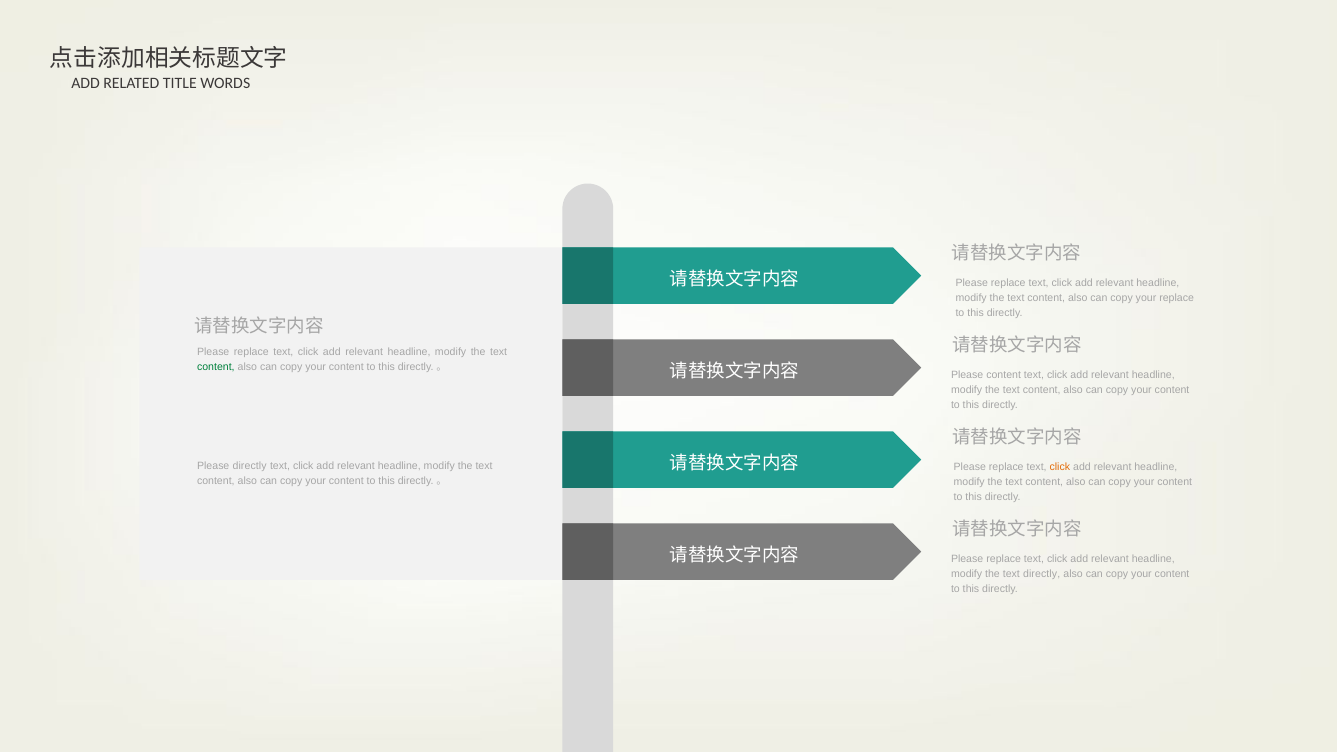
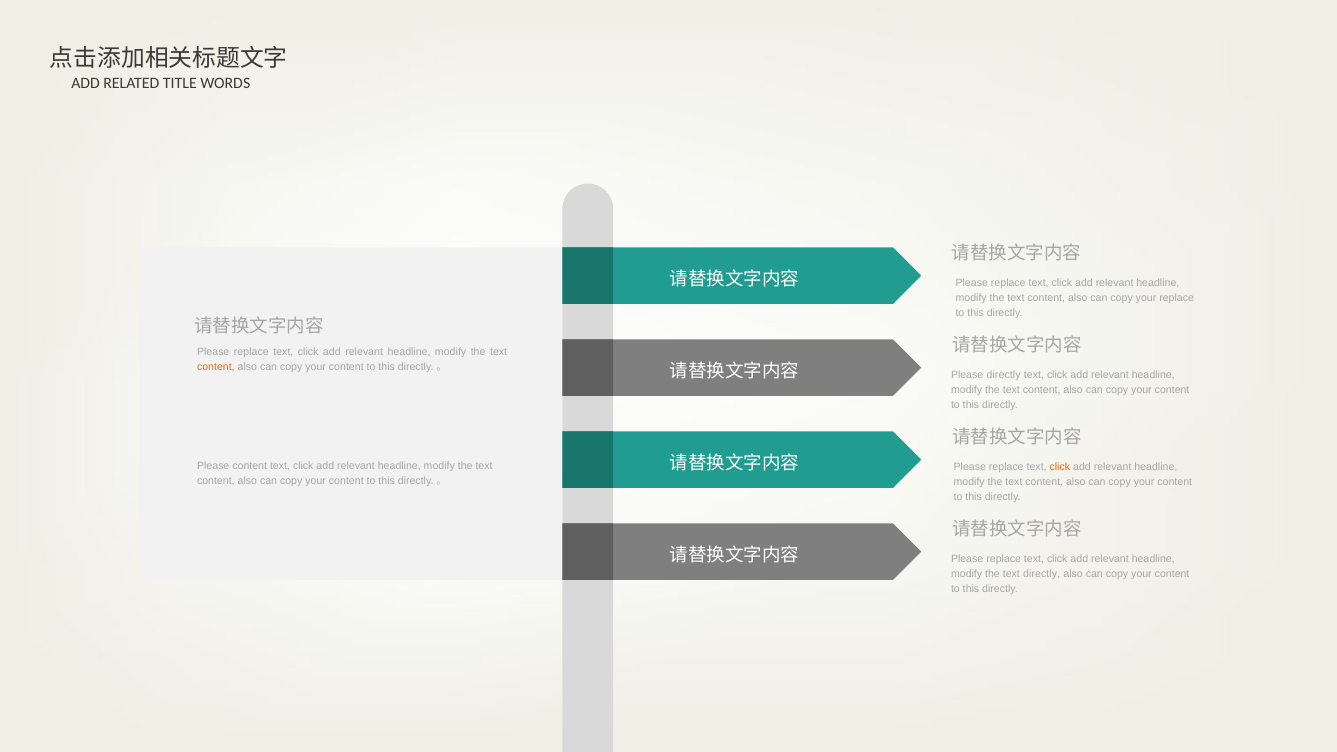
content at (216, 367) colour: green -> orange
Please content: content -> directly
Please directly: directly -> content
